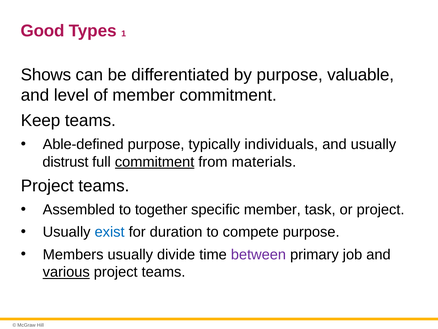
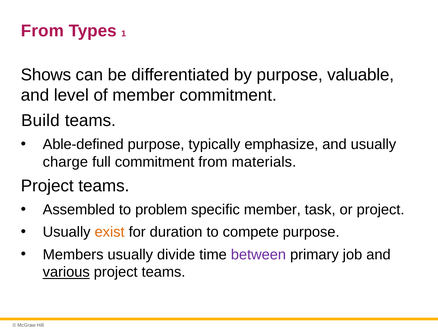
Good at (42, 31): Good -> From
Keep: Keep -> Build
individuals: individuals -> emphasize
distrust: distrust -> charge
commitment at (155, 162) underline: present -> none
together: together -> problem
exist colour: blue -> orange
